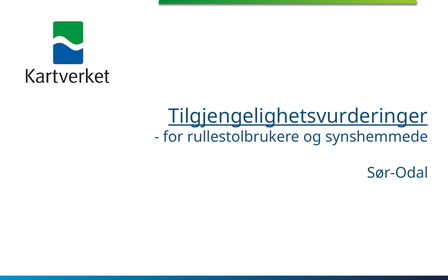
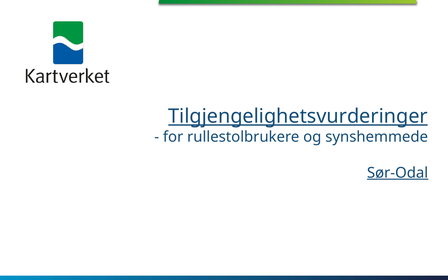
Sør-Odal underline: none -> present
